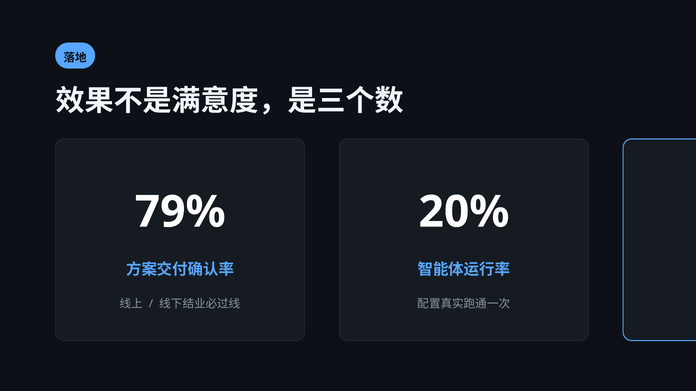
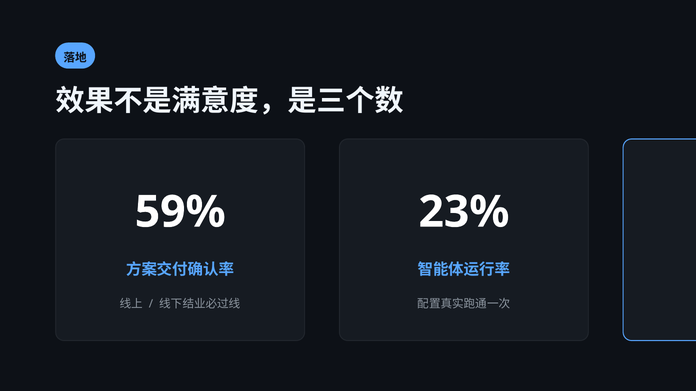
79%: 79% -> 59%
20%: 20% -> 23%
